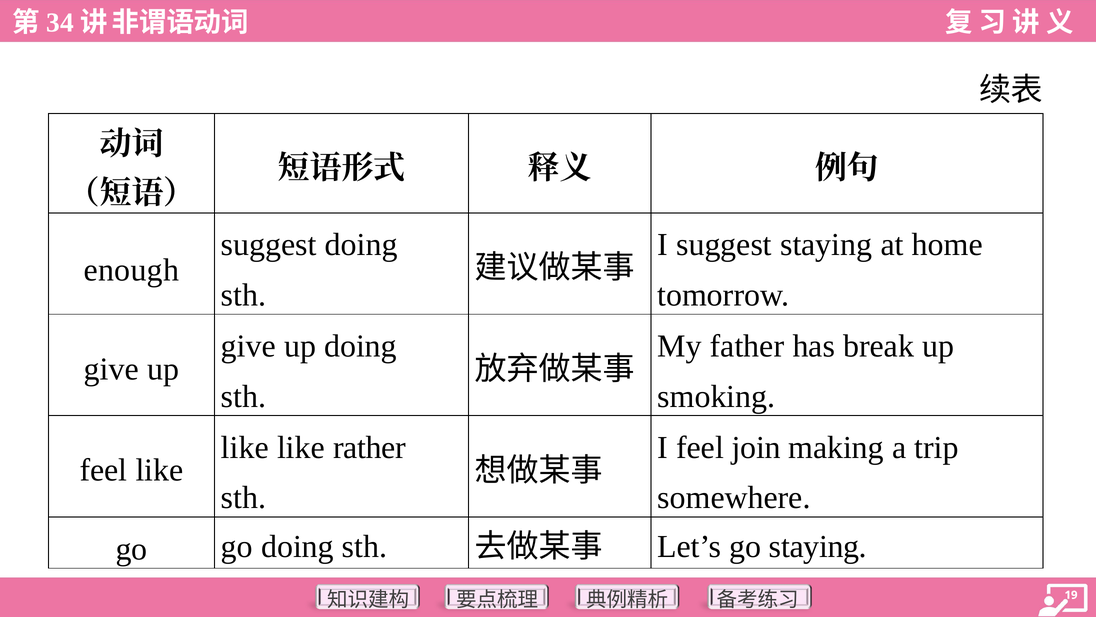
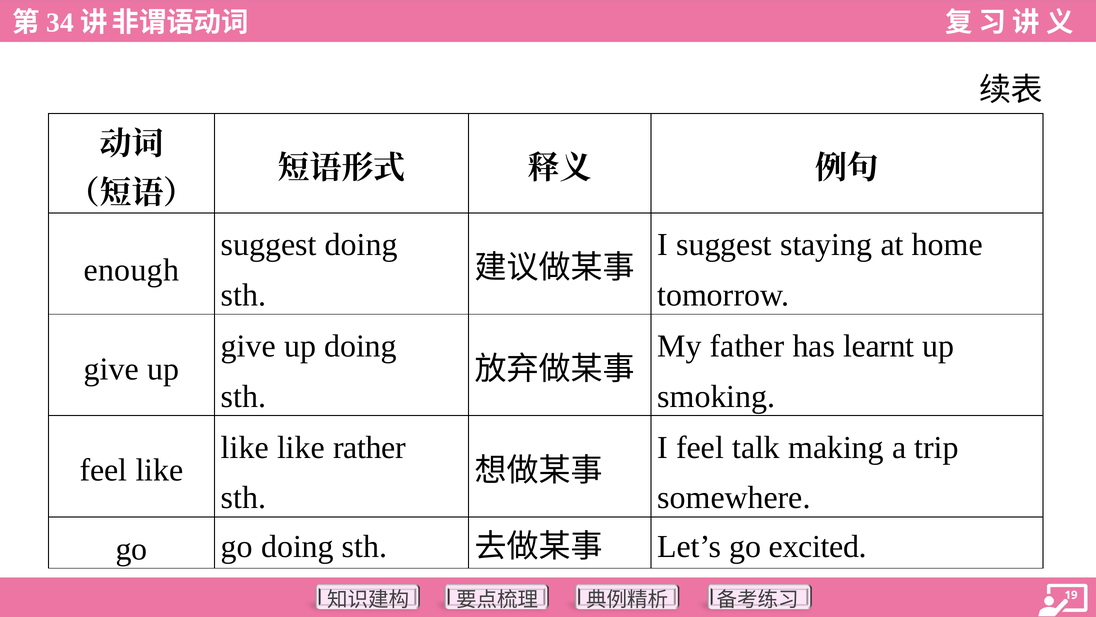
break: break -> learnt
join: join -> talk
go staying: staying -> excited
